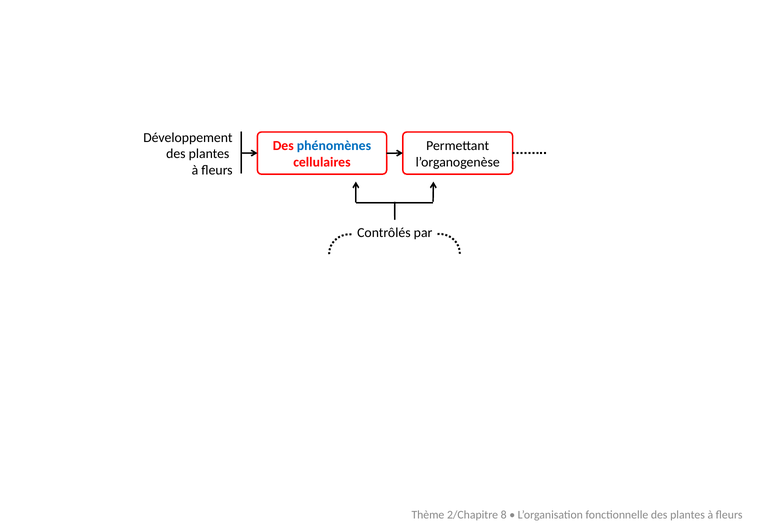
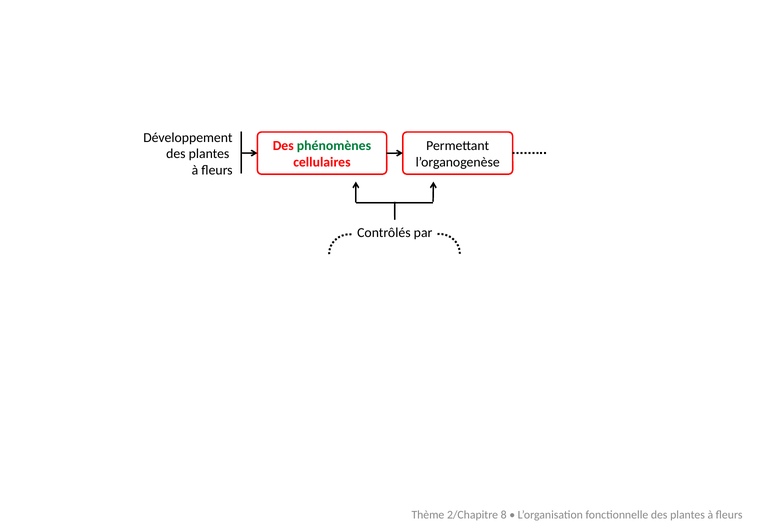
phénomènes colour: blue -> green
